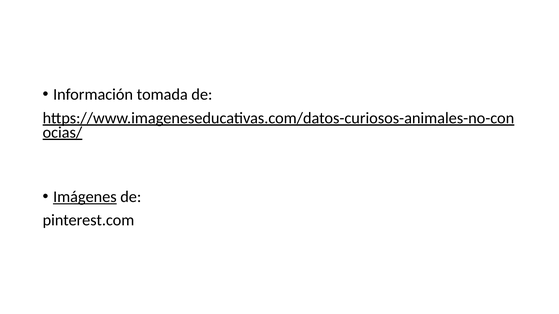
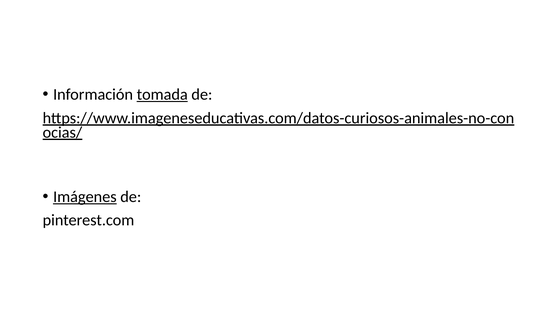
tomada underline: none -> present
